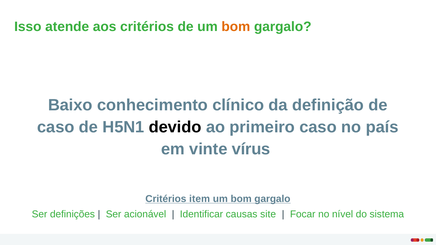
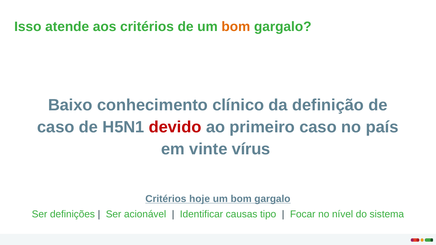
devido colour: black -> red
item: item -> hoje
site: site -> tipo
